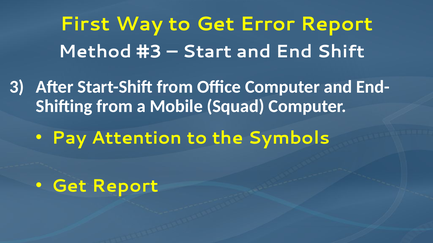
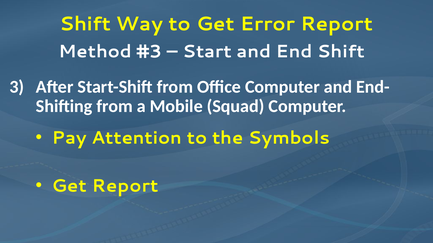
First at (85, 24): First -> Shift
